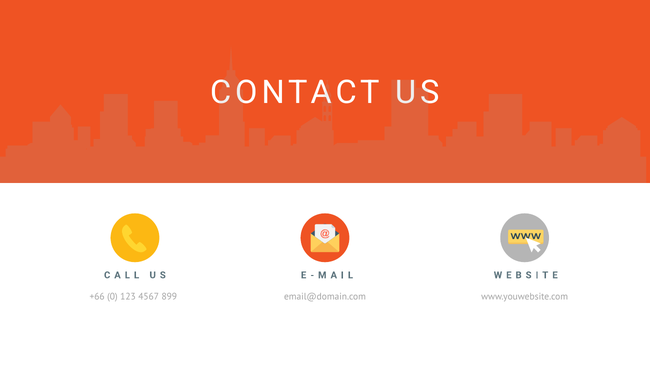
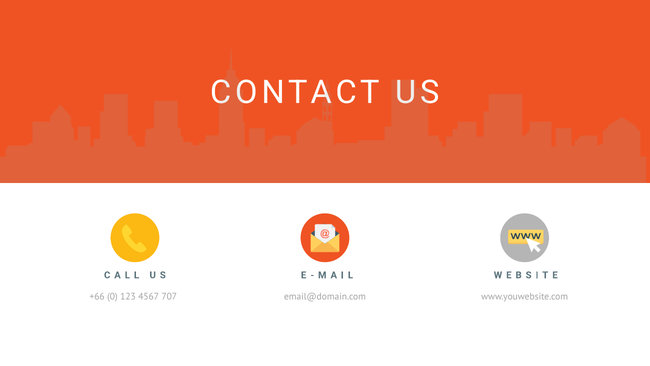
899: 899 -> 707
